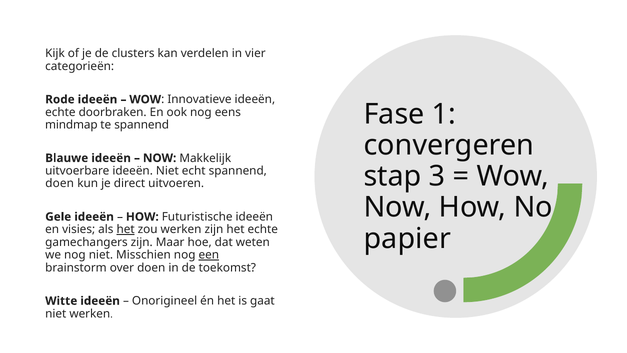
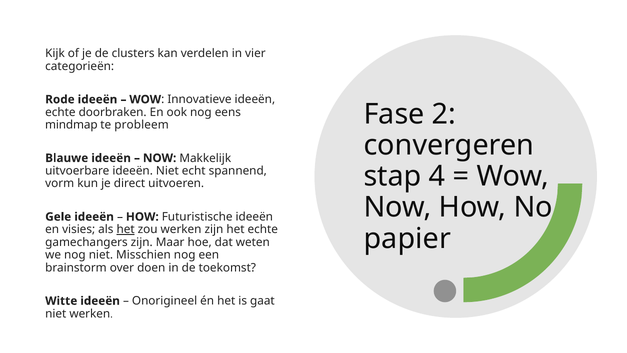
1: 1 -> 2
te spannend: spannend -> probleem
3: 3 -> 4
doen at (60, 183): doen -> vorm
een underline: present -> none
